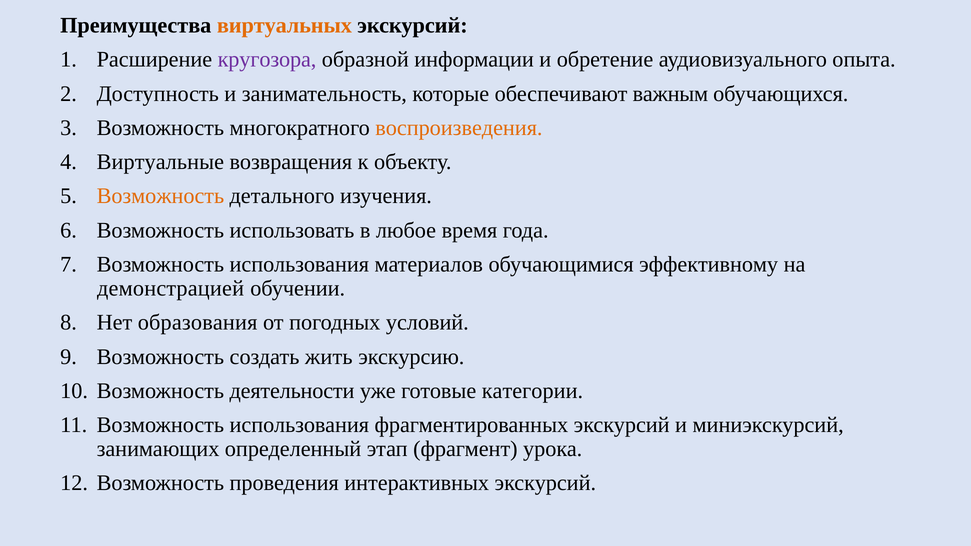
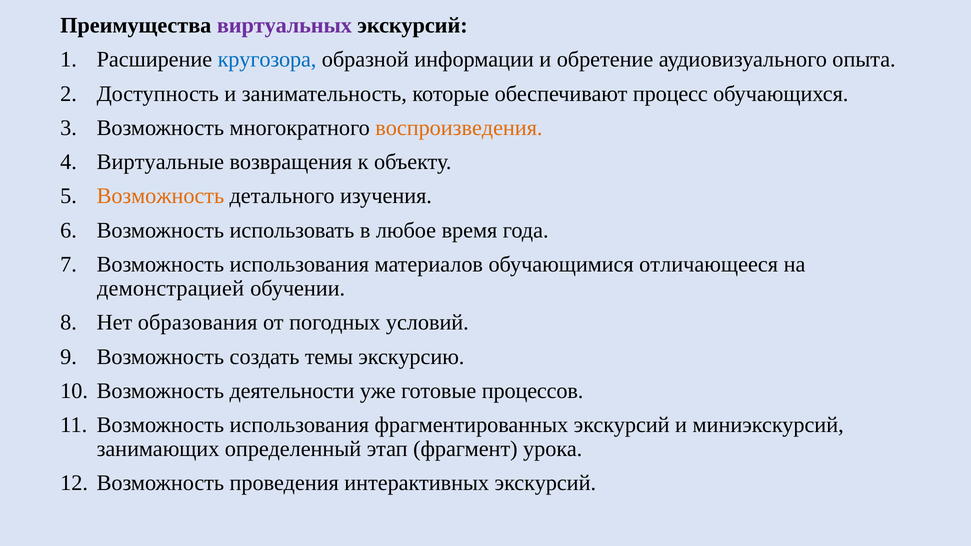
виртуальных colour: orange -> purple
кругозора colour: purple -> blue
важным: важным -> процесс
эффективному: эффективному -> отличающееся
жить: жить -> темы
категории: категории -> процессов
